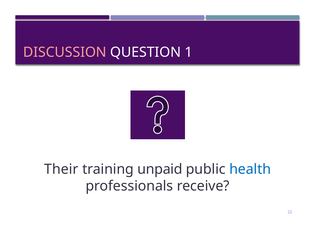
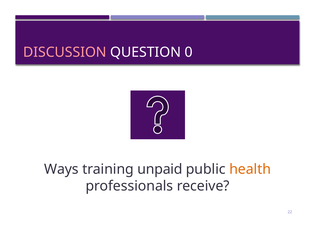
1: 1 -> 0
Their: Their -> Ways
health colour: blue -> orange
